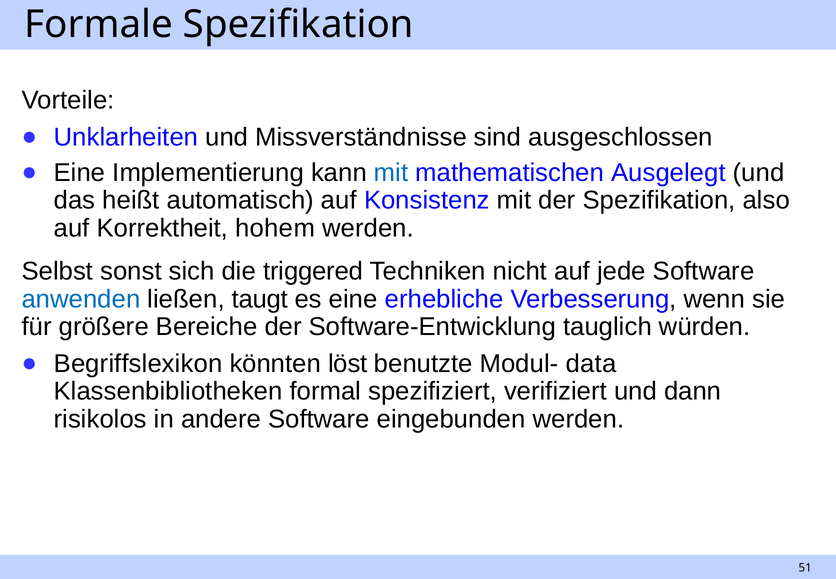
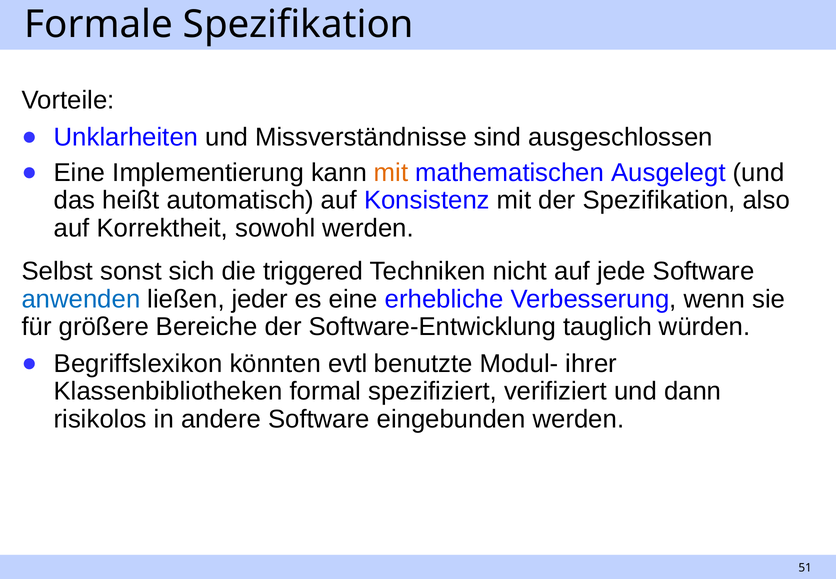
mit at (391, 173) colour: blue -> orange
hohem: hohem -> sowohl
taugt: taugt -> jeder
löst: löst -> evtl
data: data -> ihrer
